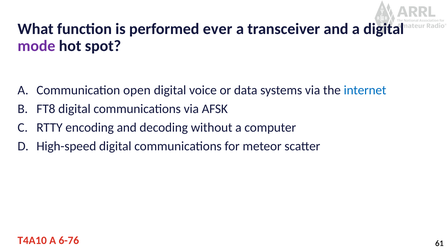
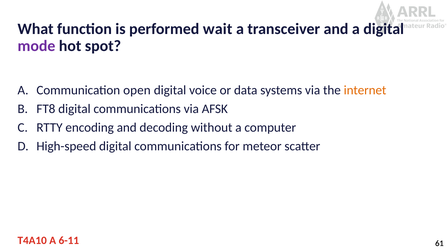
ever: ever -> wait
internet colour: blue -> orange
6-76: 6-76 -> 6-11
